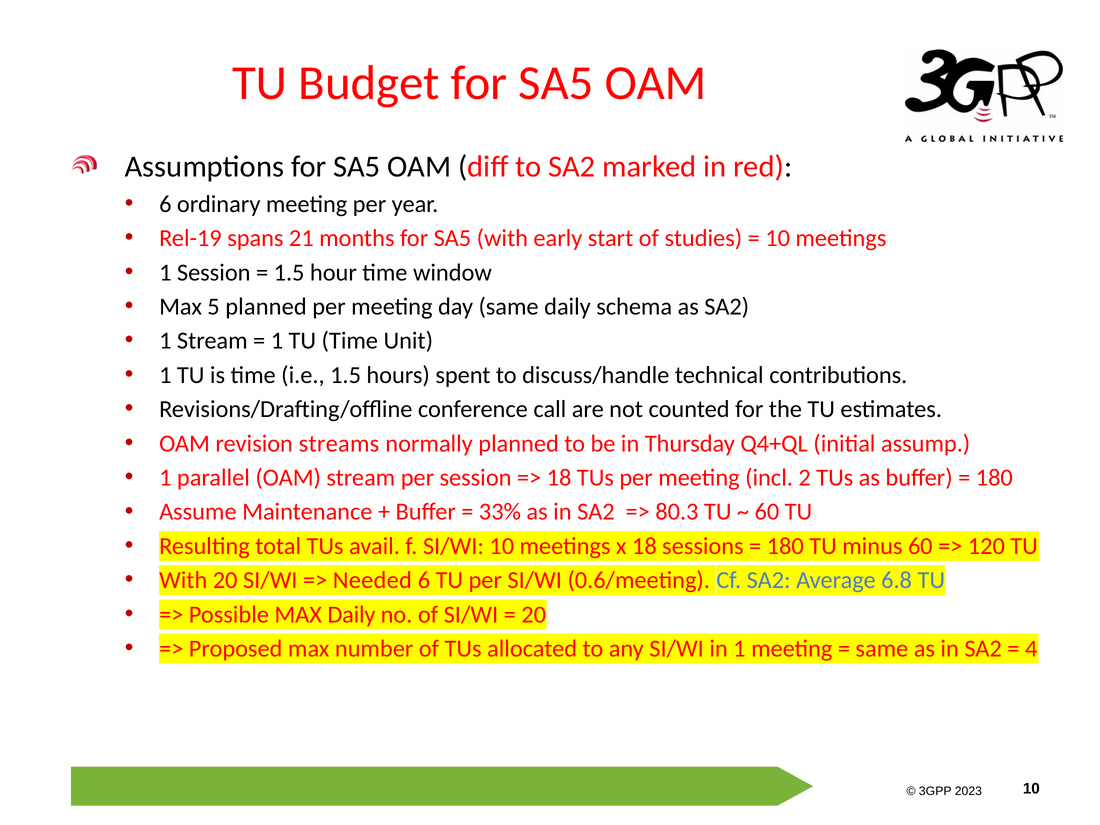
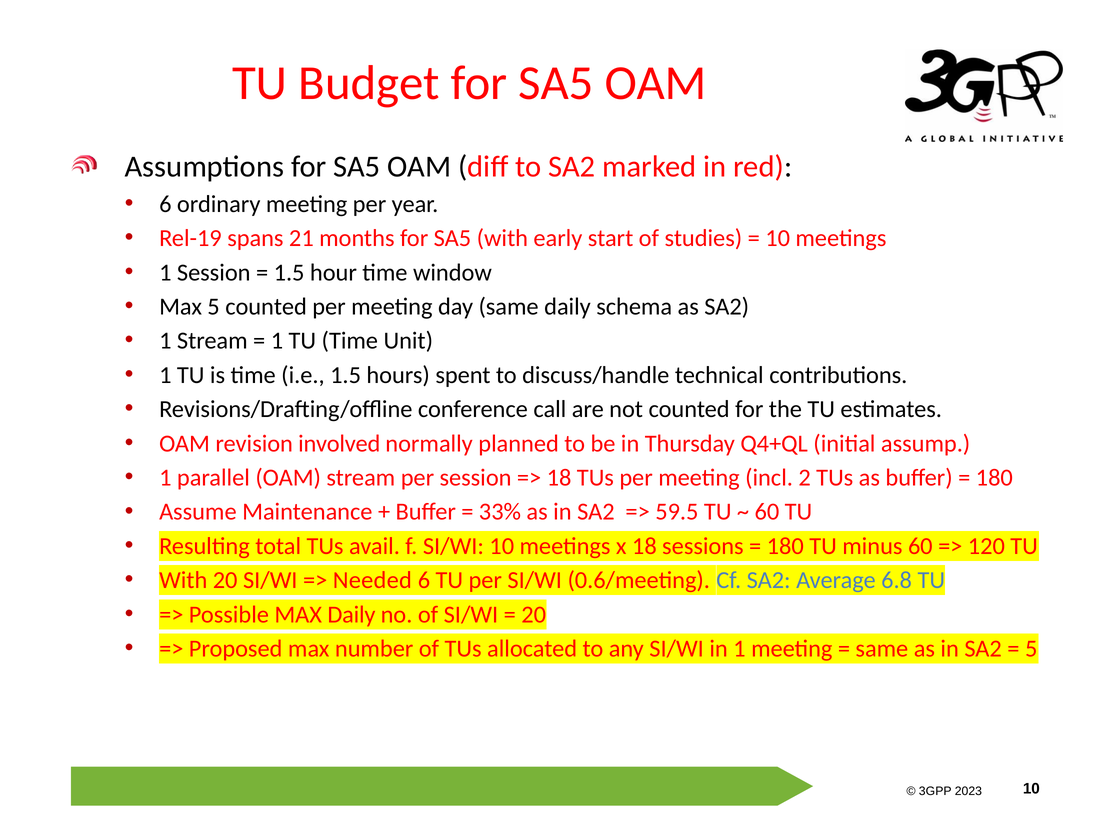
5 planned: planned -> counted
streams: streams -> involved
80.3: 80.3 -> 59.5
4 at (1031, 649): 4 -> 5
